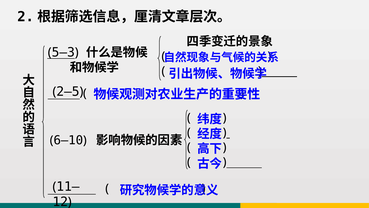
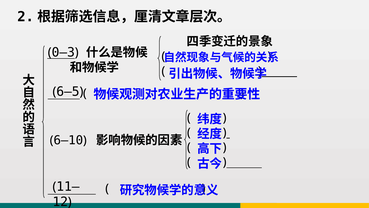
5—3: 5—3 -> 0—3
2—5: 2—5 -> 6—5
